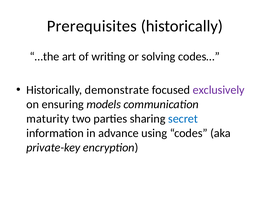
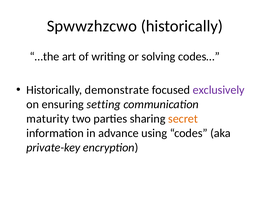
Prerequisites: Prerequisites -> Spwwzhzcwo
models: models -> setting
secret colour: blue -> orange
